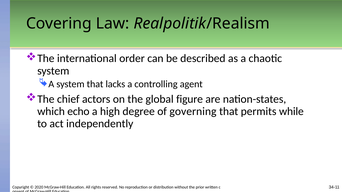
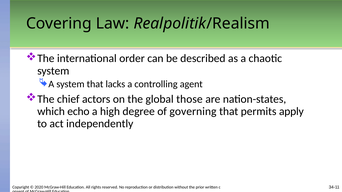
figure: figure -> those
while: while -> apply
